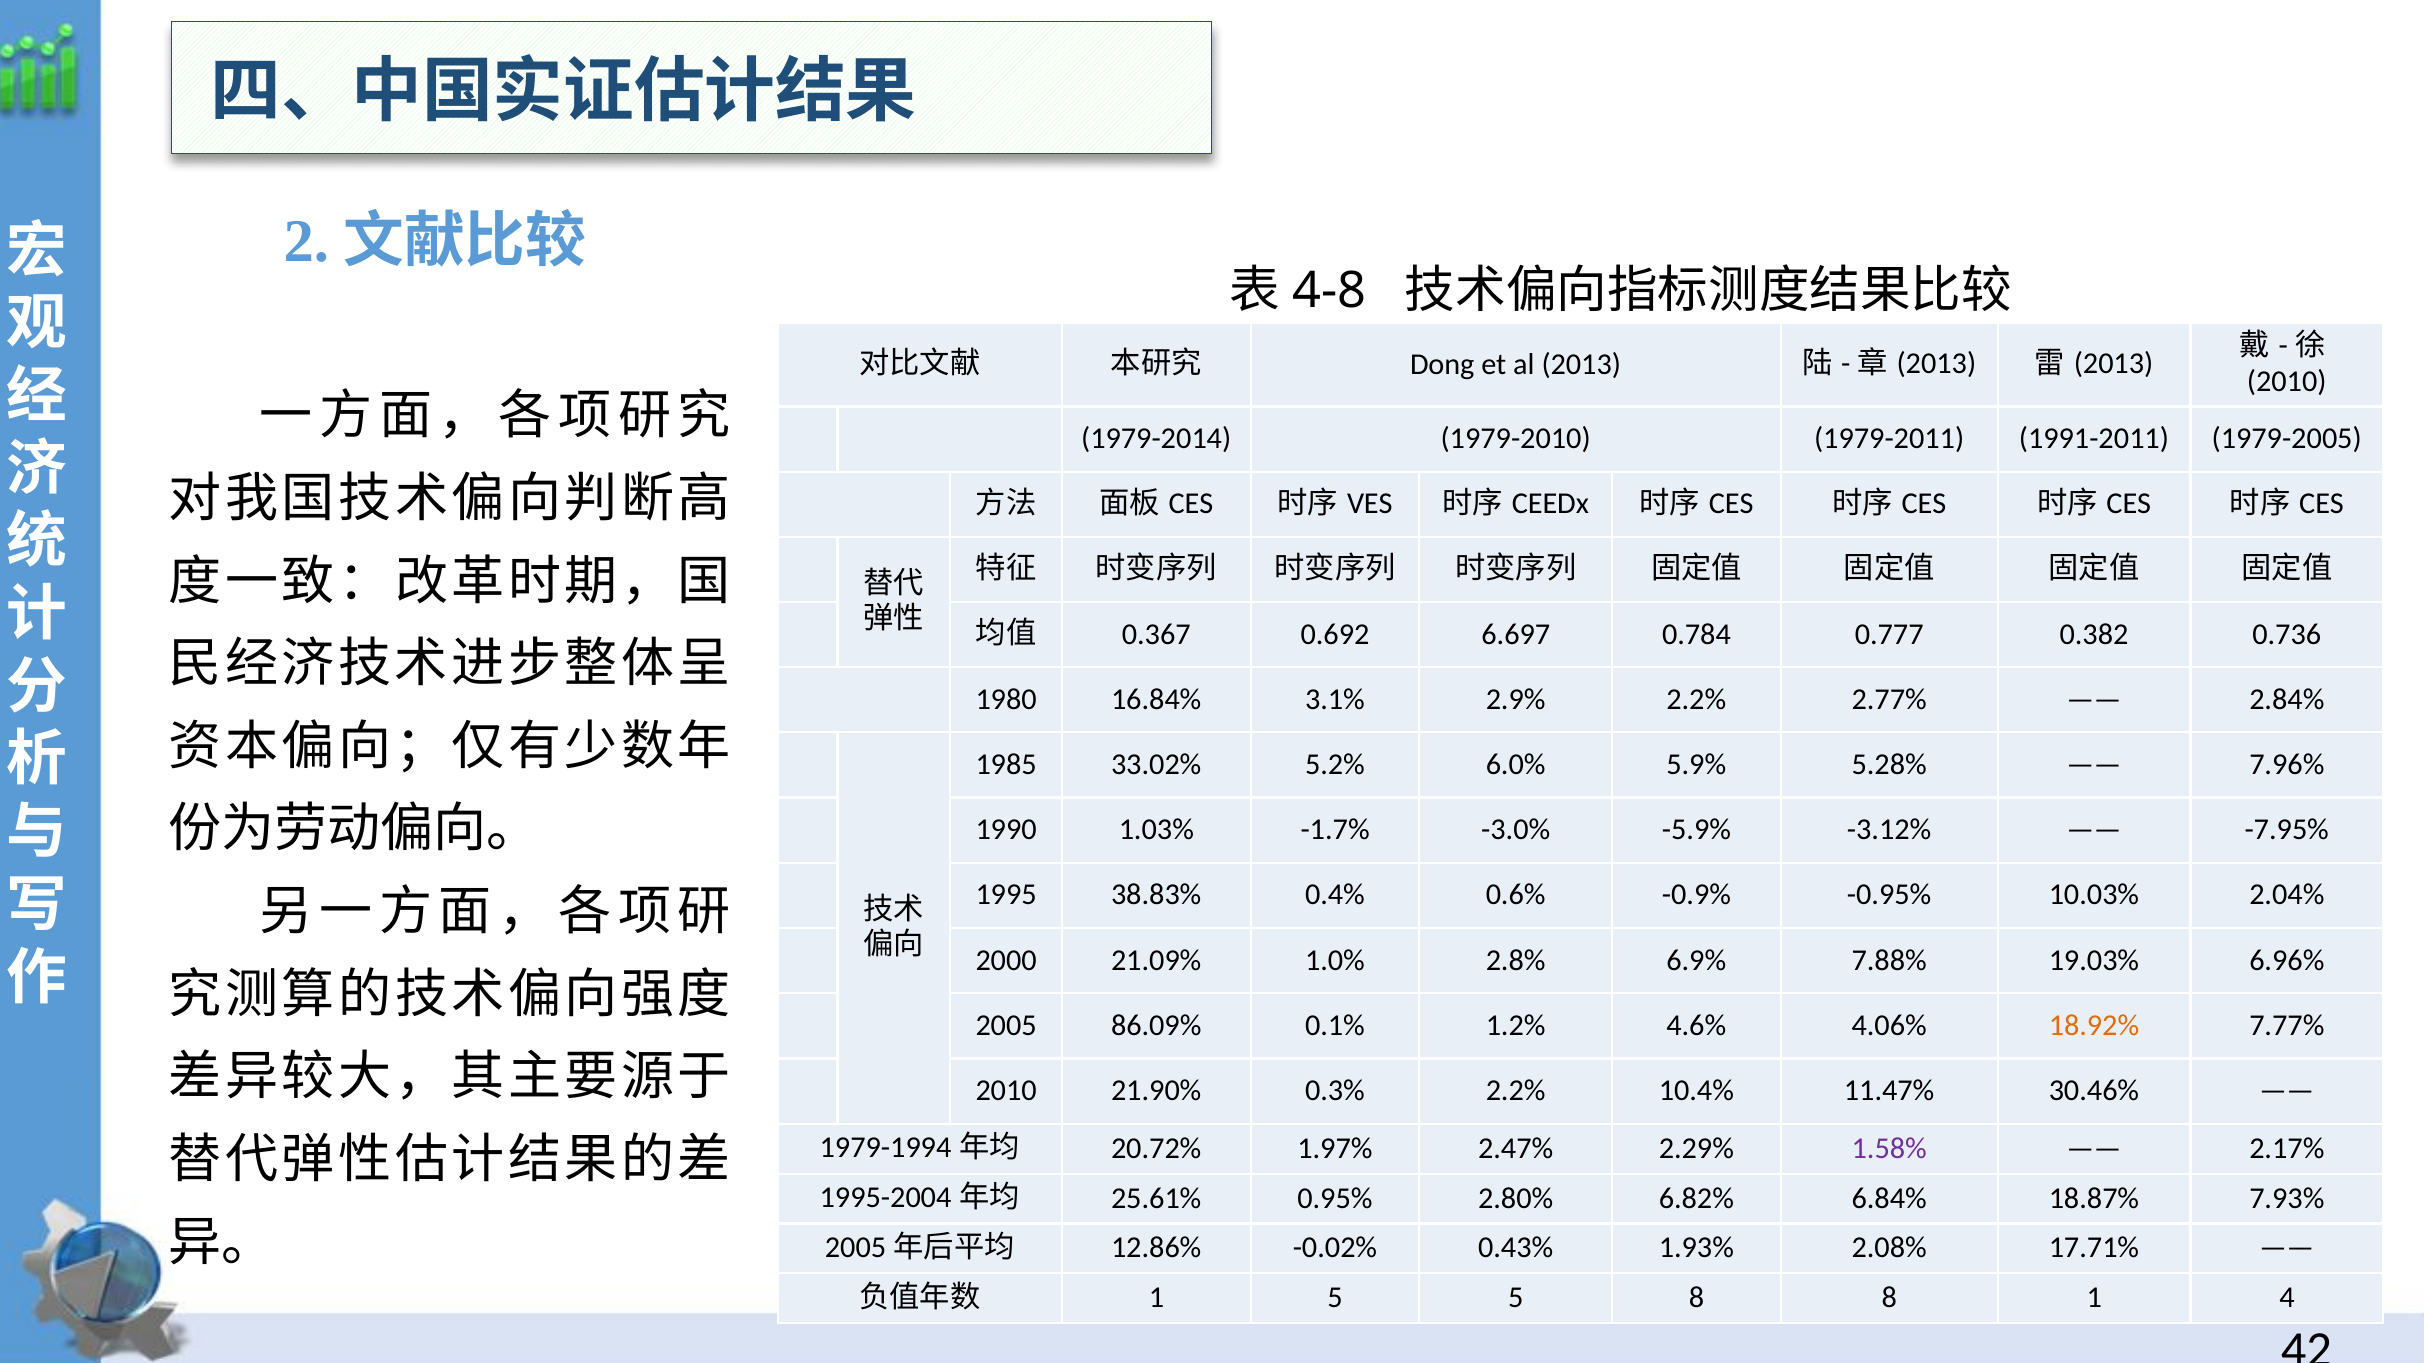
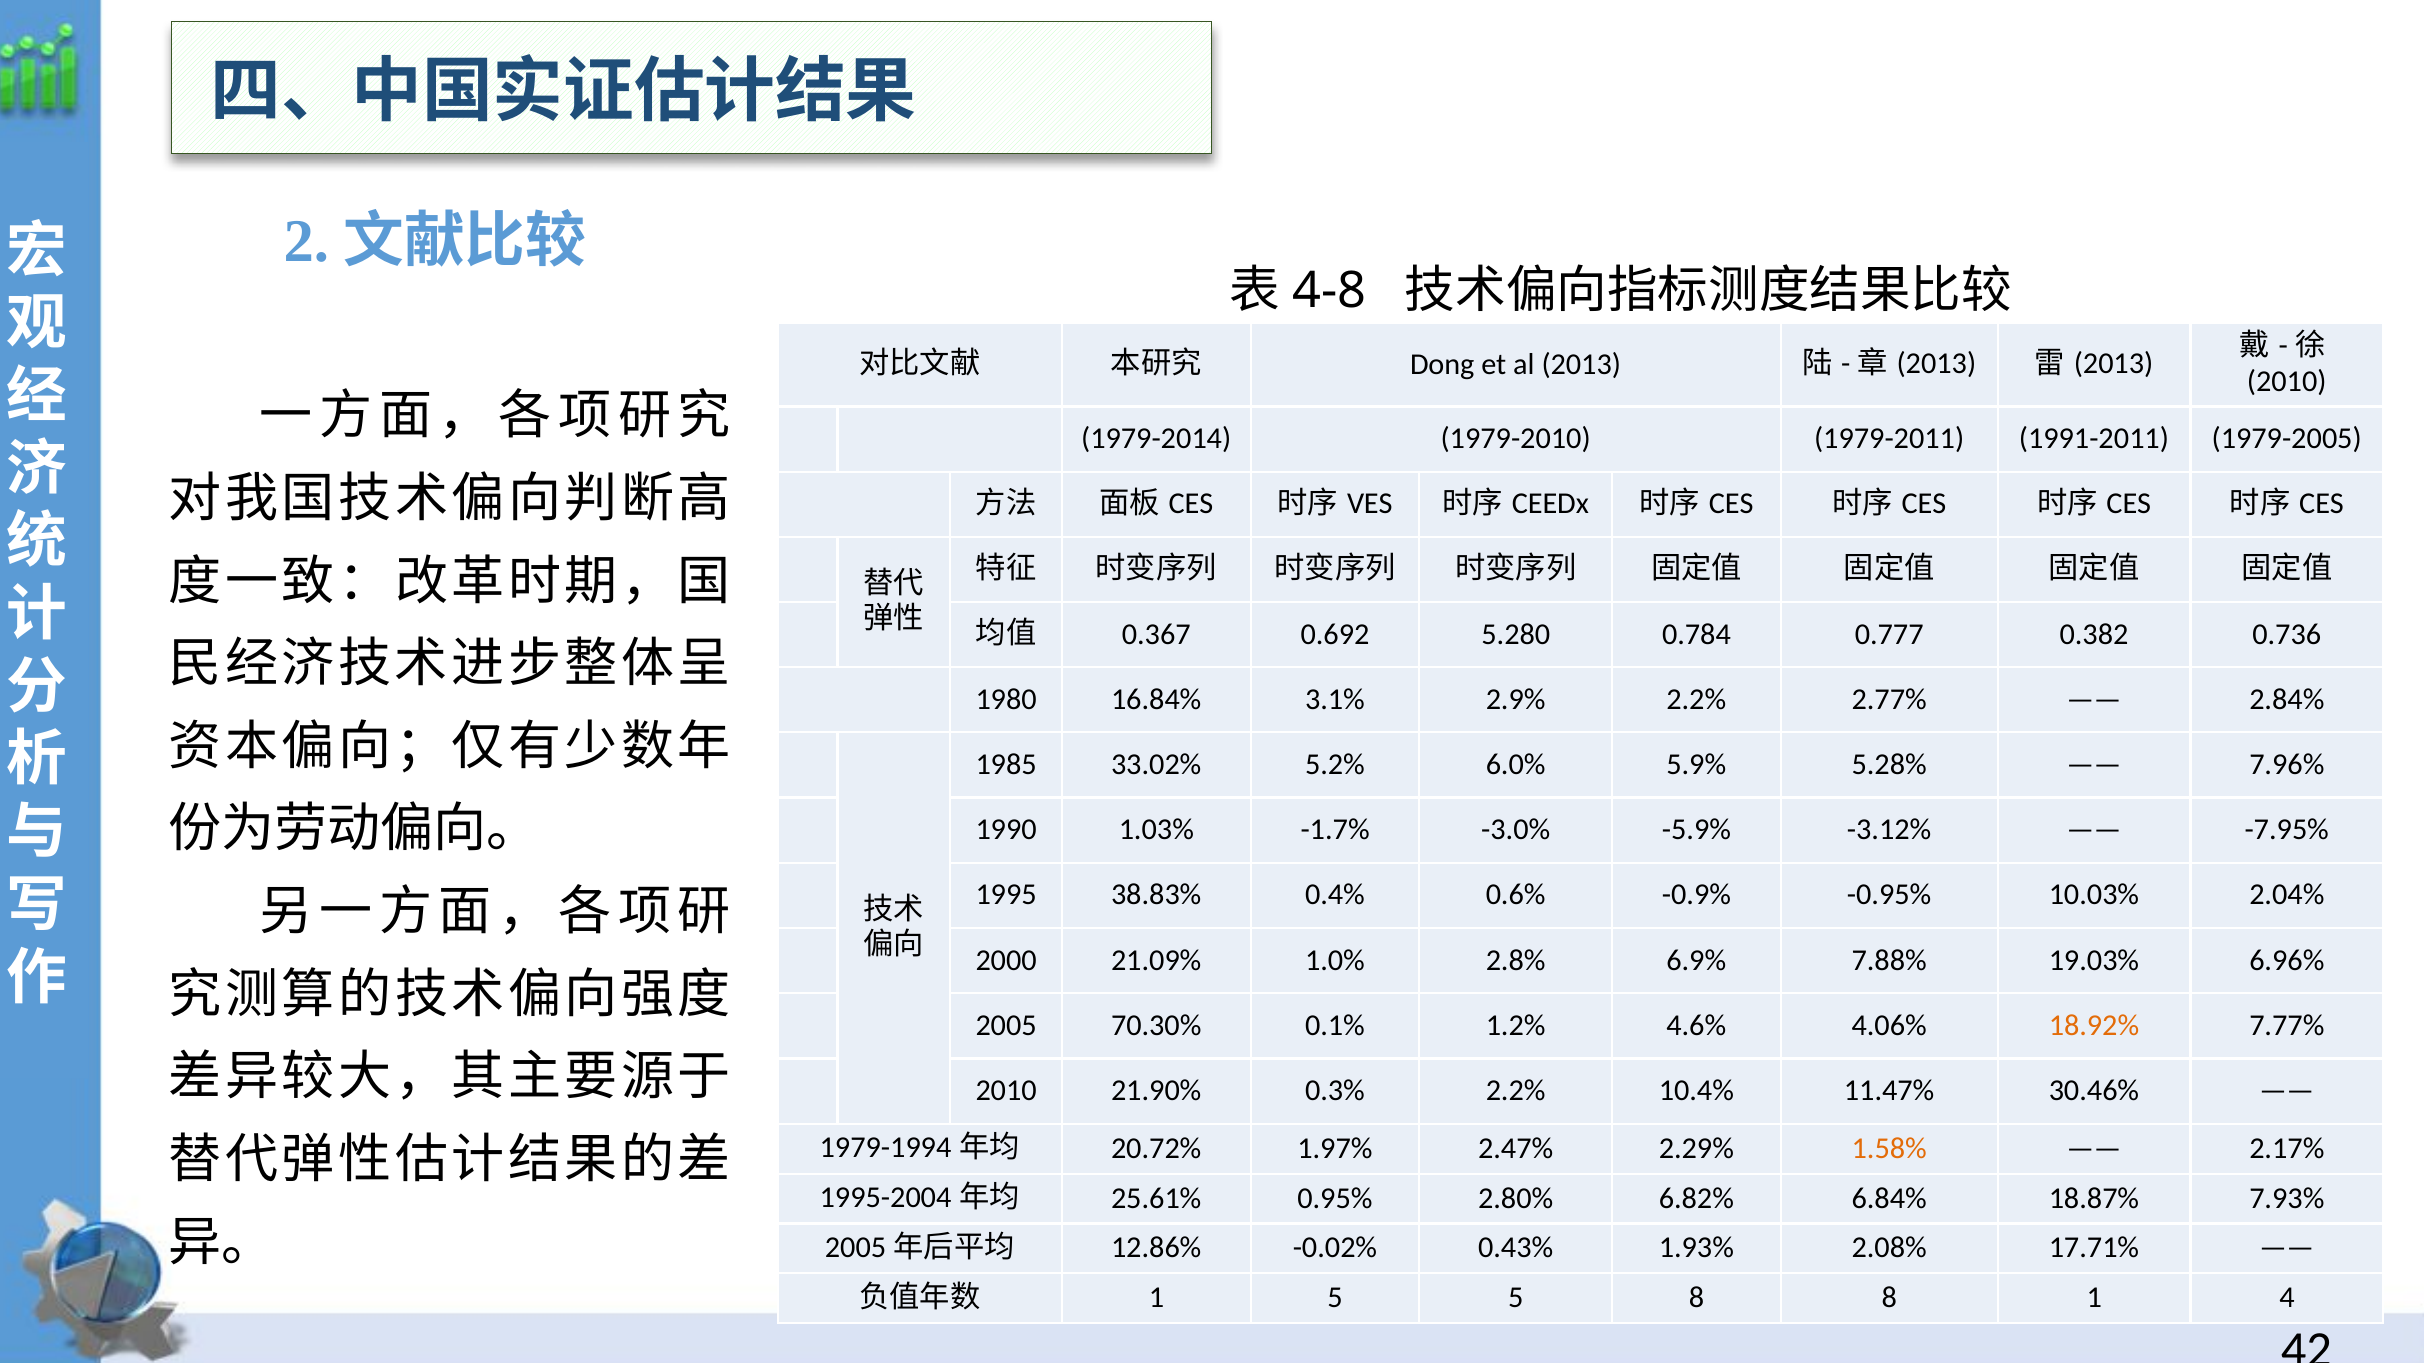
6.697: 6.697 -> 5.280
86.09%: 86.09% -> 70.30%
1.58% colour: purple -> orange
